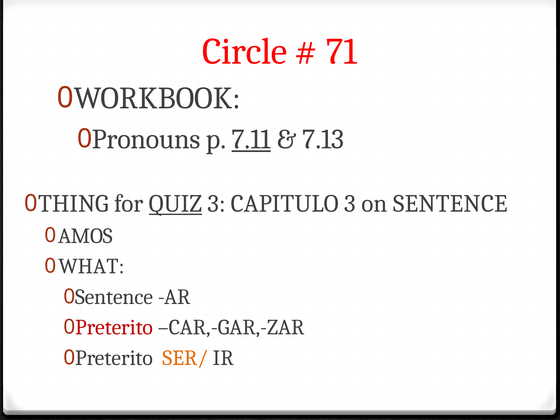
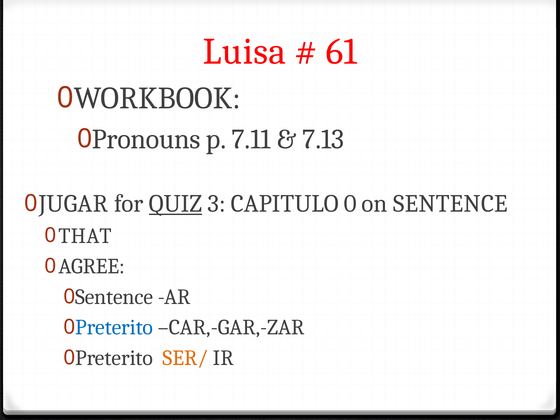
Circle: Circle -> Luisa
71: 71 -> 61
7.11 underline: present -> none
THING: THING -> JUGAR
CAPITULO 3: 3 -> 0
AMOS: AMOS -> THAT
WHAT: WHAT -> AGREE
Preterito at (114, 327) colour: red -> blue
